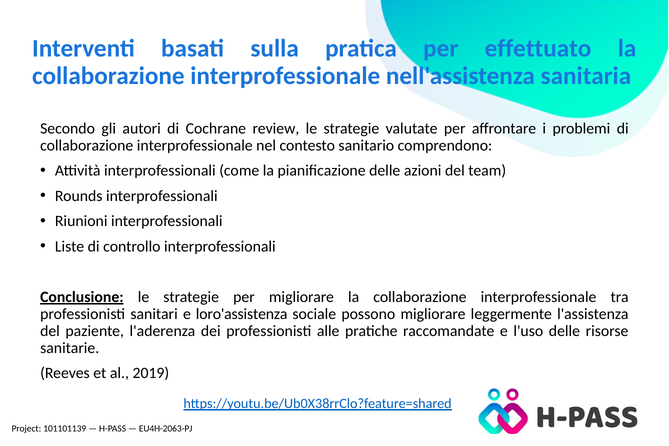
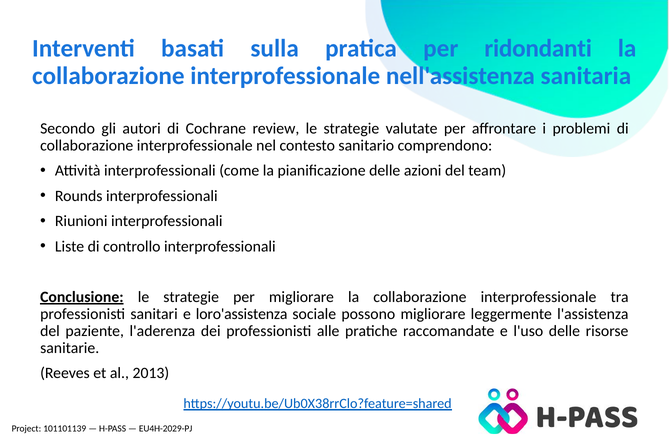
effettuato: effettuato -> ridondanti
2019: 2019 -> 2013
EU4H-2063-PJ: EU4H-2063-PJ -> EU4H-2029-PJ
